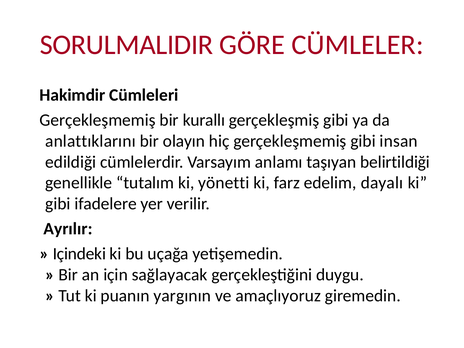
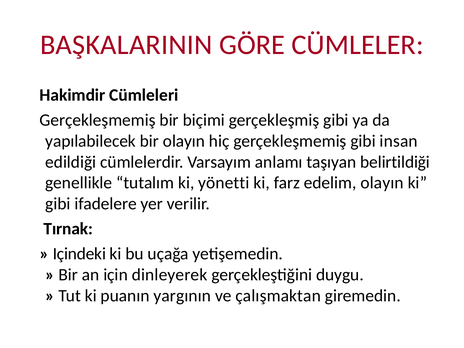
SORULMALIDIR: SORULMALIDIR -> BAŞKALARININ
kurallı: kurallı -> biçimi
anlattıklarını: anlattıklarını -> yapılabilecek
edelim dayalı: dayalı -> olayın
Ayrılır: Ayrılır -> Tırnak
sağlayacak: sağlayacak -> dinleyerek
amaçlıyoruz: amaçlıyoruz -> çalışmaktan
